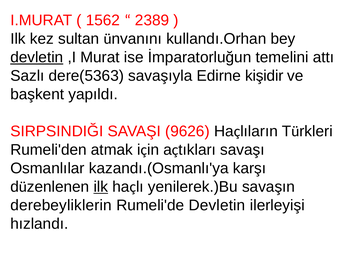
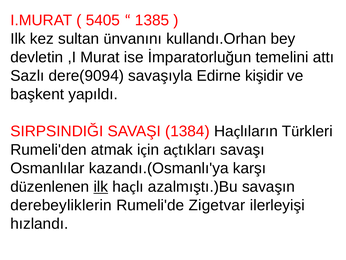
1562: 1562 -> 5405
2389: 2389 -> 1385
devletin at (37, 57) underline: present -> none
dere(5363: dere(5363 -> dere(9094
9626: 9626 -> 1384
yenilerek.)Bu: yenilerek.)Bu -> azalmıştı.)Bu
Rumeli'de Devletin: Devletin -> Zigetvar
